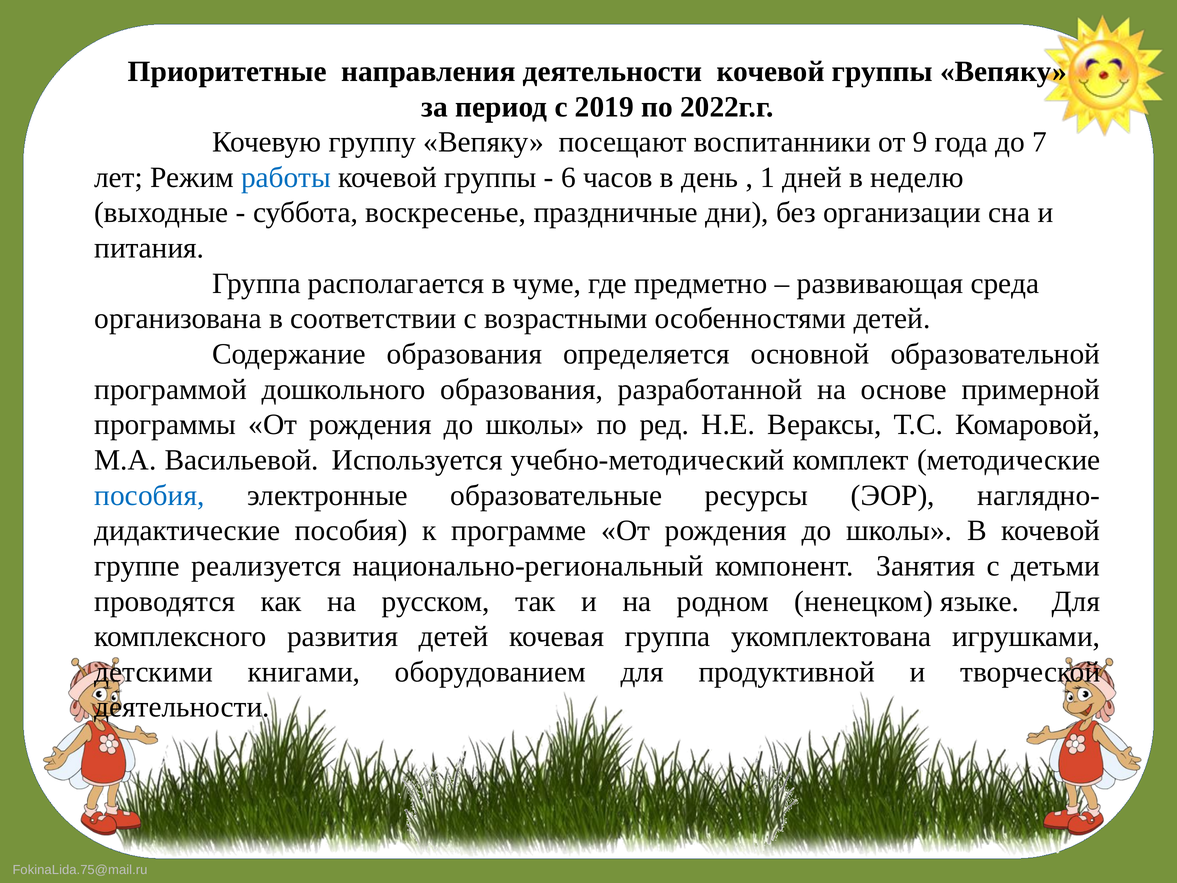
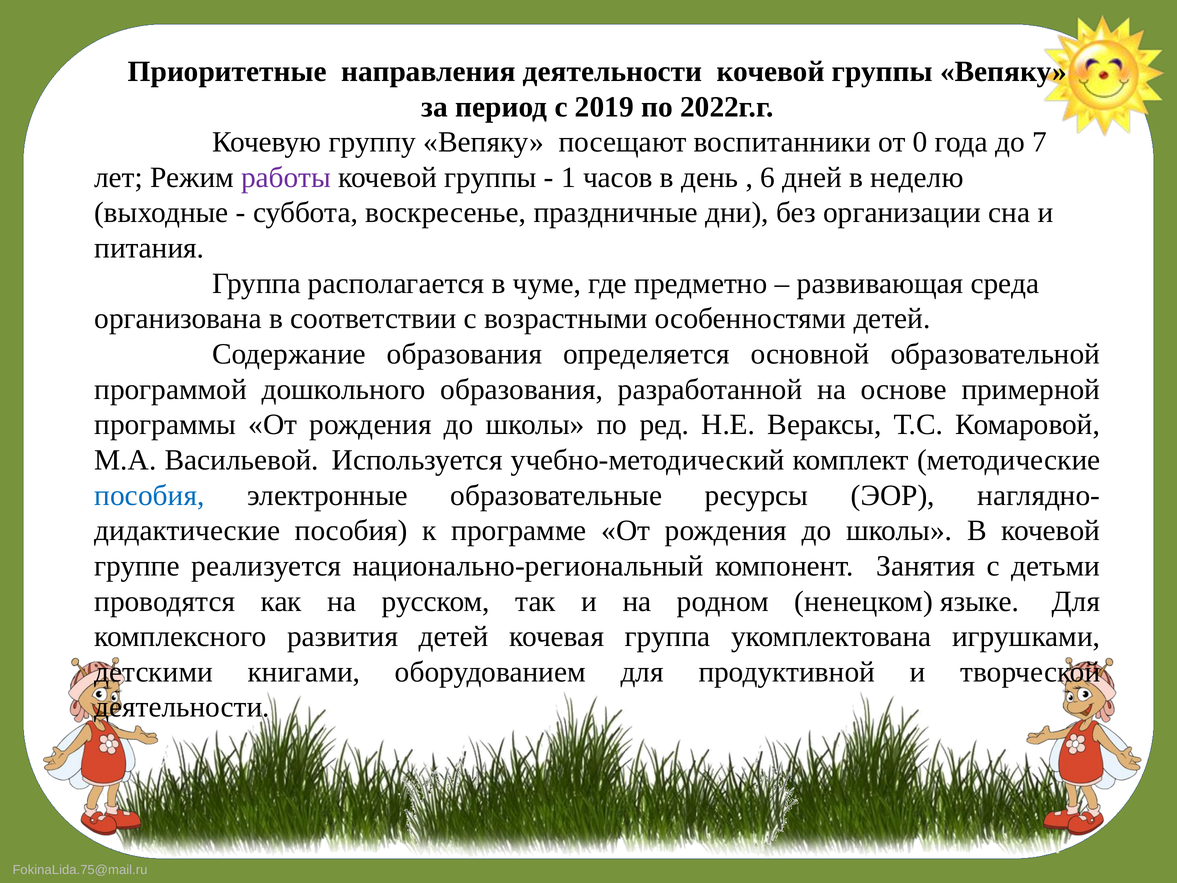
9: 9 -> 0
работы colour: blue -> purple
6: 6 -> 1
1: 1 -> 6
